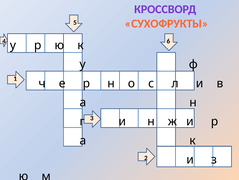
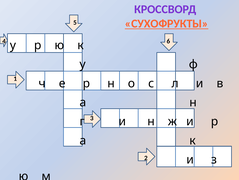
СУХОФРУКТЫ underline: none -> present
